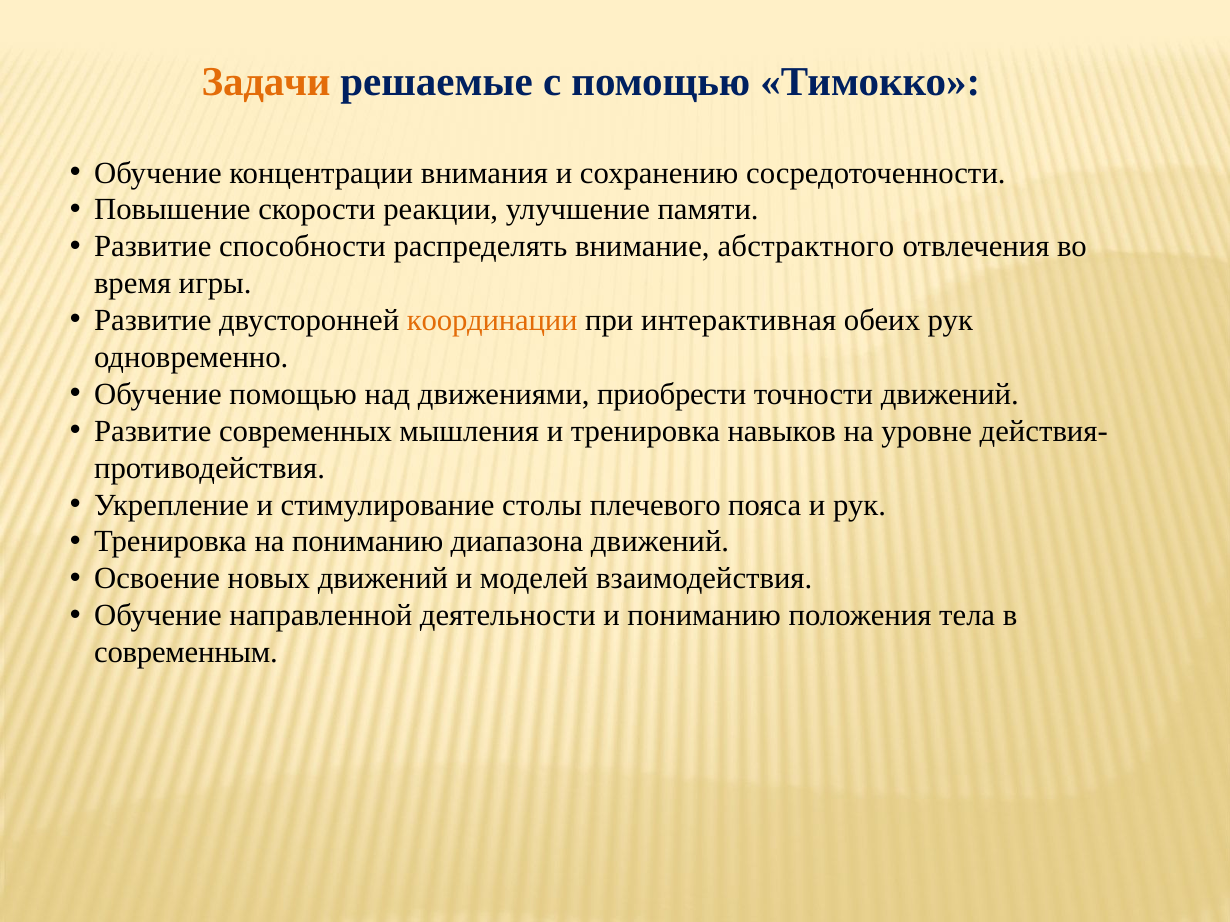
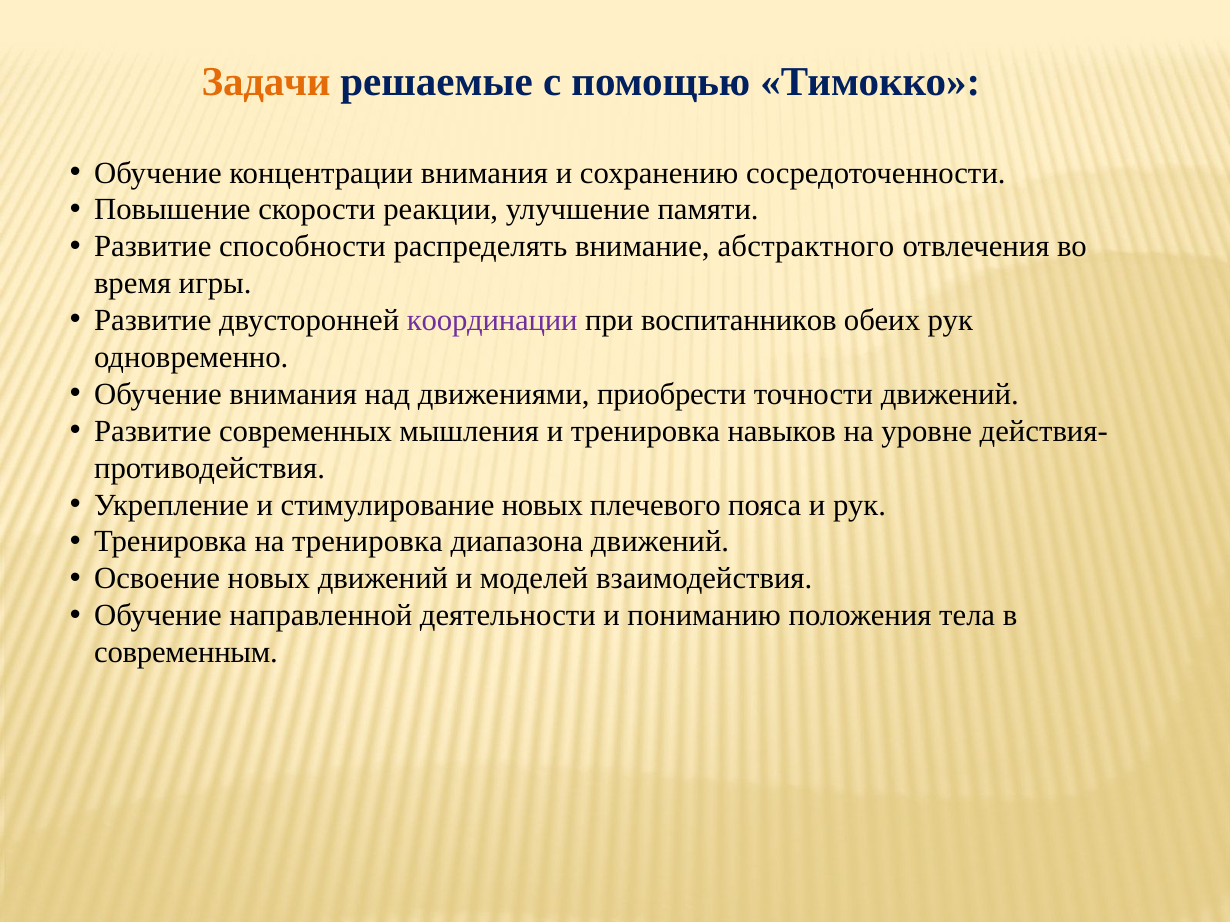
координации colour: orange -> purple
интерактивная: интерактивная -> воспитанников
Обучение помощью: помощью -> внимания
стимулирование столы: столы -> новых
на пониманию: пониманию -> тренировка
